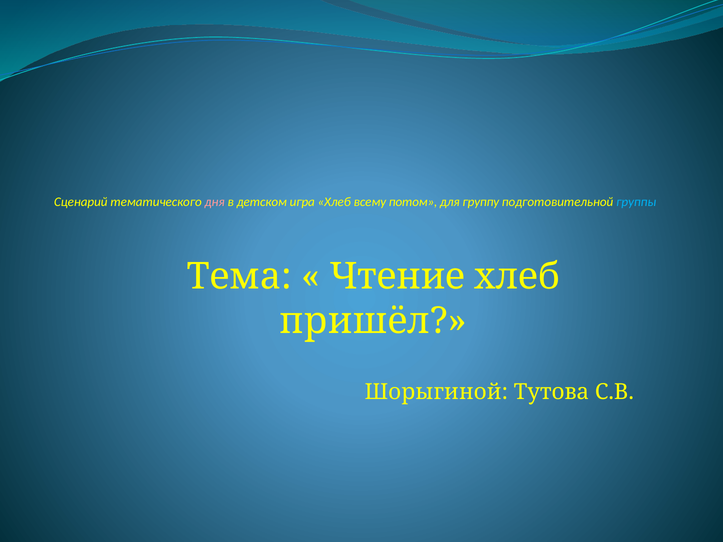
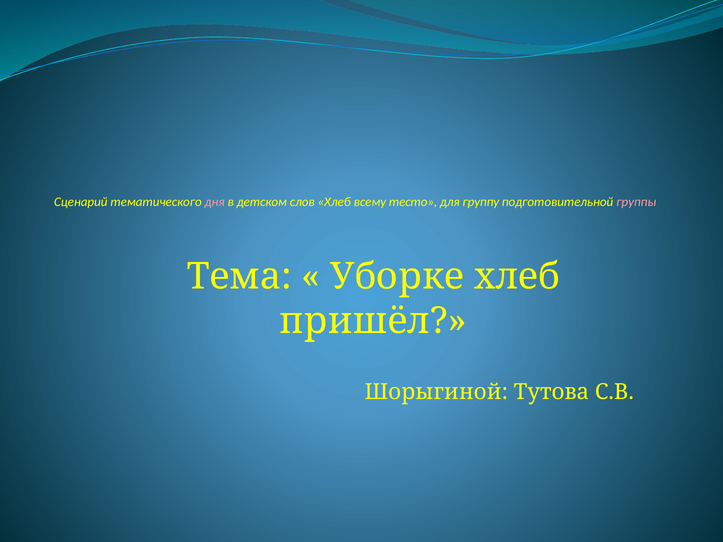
игра: игра -> слов
потом: потом -> тесто
группы colour: light blue -> pink
Чтение: Чтение -> Уборке
